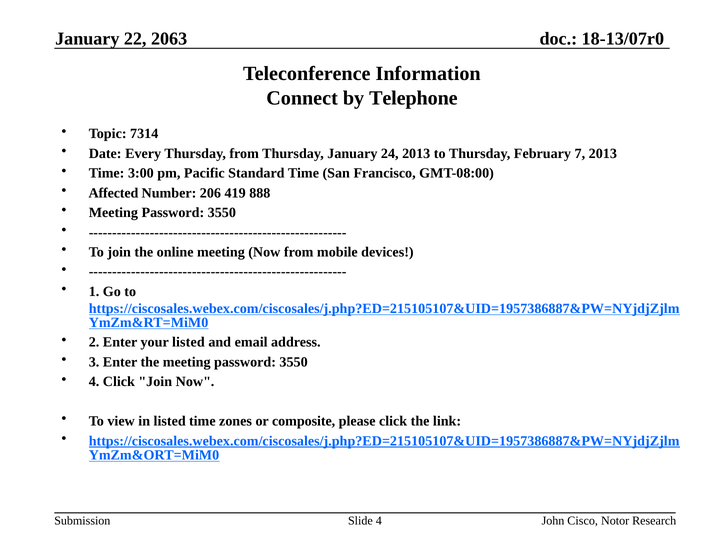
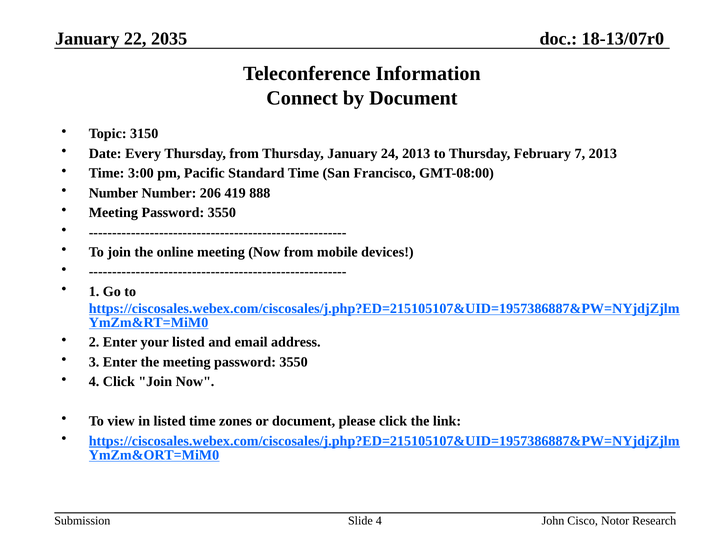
2063: 2063 -> 2035
by Telephone: Telephone -> Document
7314: 7314 -> 3150
Affected at (113, 193): Affected -> Number
or composite: composite -> document
